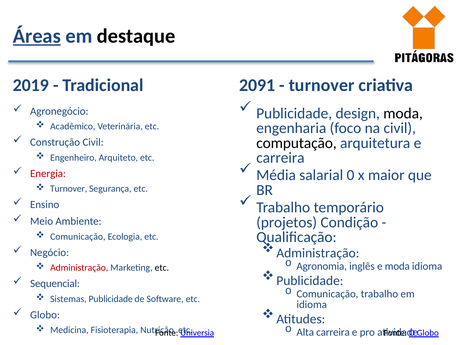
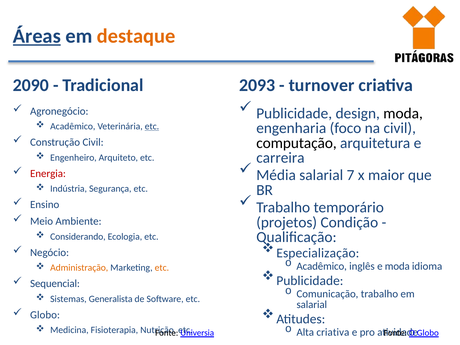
destaque colour: black -> orange
2019: 2019 -> 2090
2091: 2091 -> 2093
etc at (152, 126) underline: none -> present
0: 0 -> 7
Turnover at (69, 189): Turnover -> Indústria
Comunicação at (78, 237): Comunicação -> Considerando
Administração at (318, 253): Administração -> Especialização
o Agronomia: Agronomia -> Acadêmico
Administração at (79, 268) colour: red -> orange
etc at (162, 268) colour: black -> orange
Sistemas Publicidade: Publicidade -> Generalista
idioma at (312, 304): idioma -> salarial
Alta carreira: carreira -> criativa
